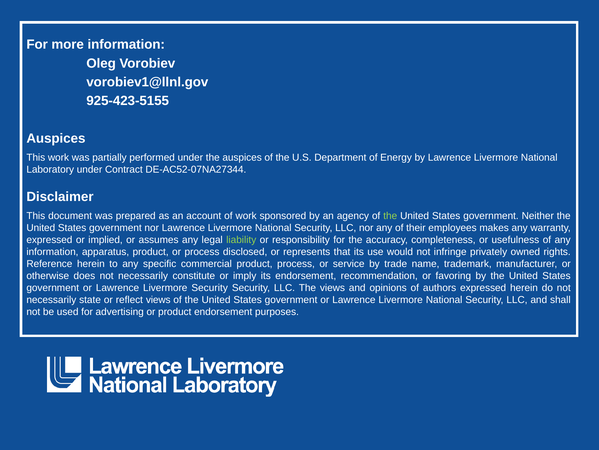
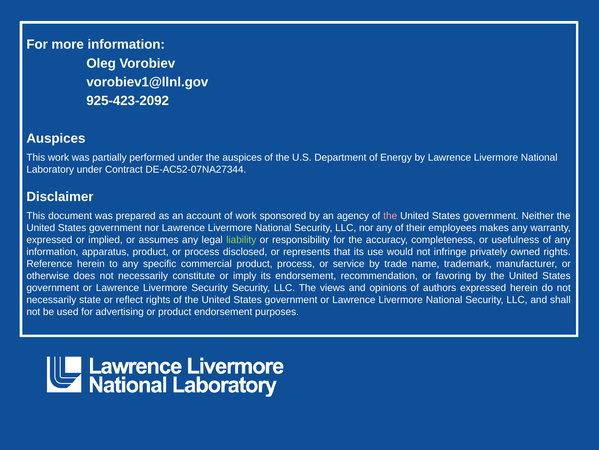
925-423-5155: 925-423-5155 -> 925-423-2092
the at (390, 215) colour: light green -> pink
reflect views: views -> rights
